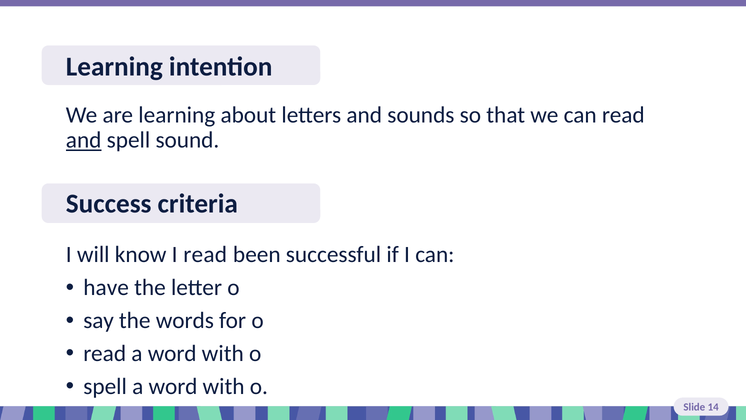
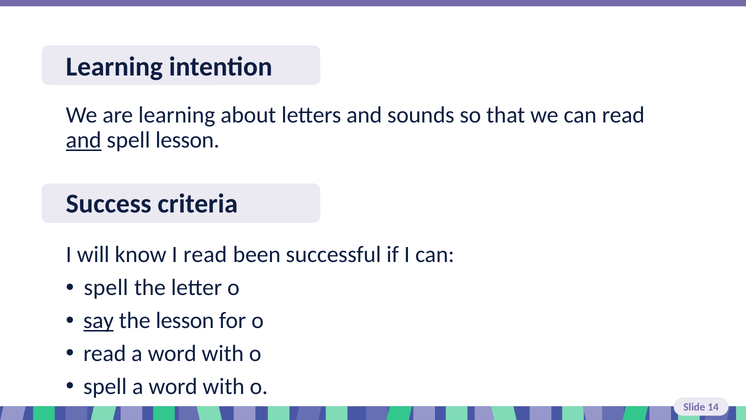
spell sound: sound -> lesson
have at (106, 287): have -> spell
say underline: none -> present
the words: words -> lesson
